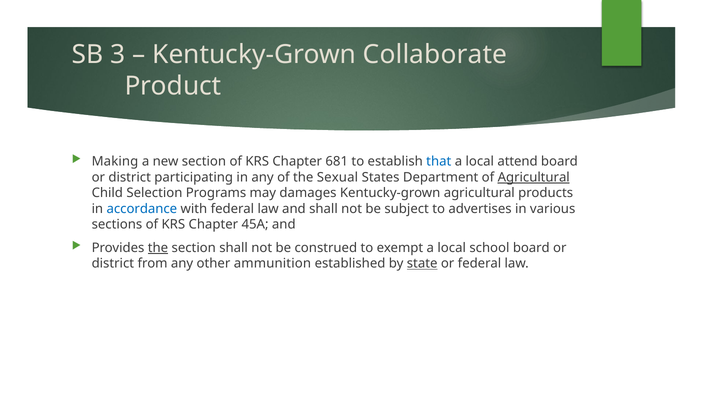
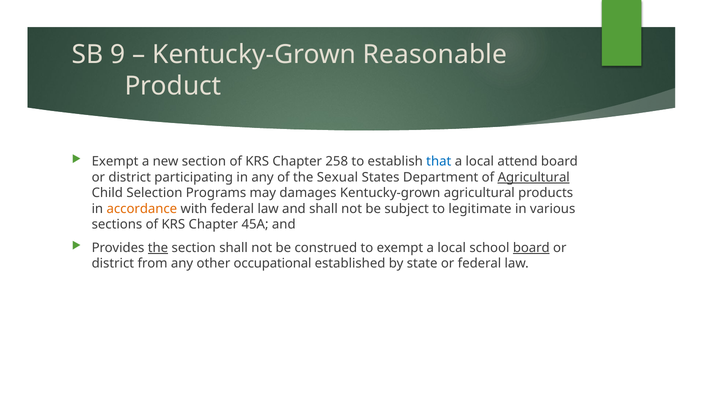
3: 3 -> 9
Collaborate: Collaborate -> Reasonable
Making at (115, 162): Making -> Exempt
681: 681 -> 258
accordance colour: blue -> orange
advertises: advertises -> legitimate
board at (531, 248) underline: none -> present
ammunition: ammunition -> occupational
state underline: present -> none
